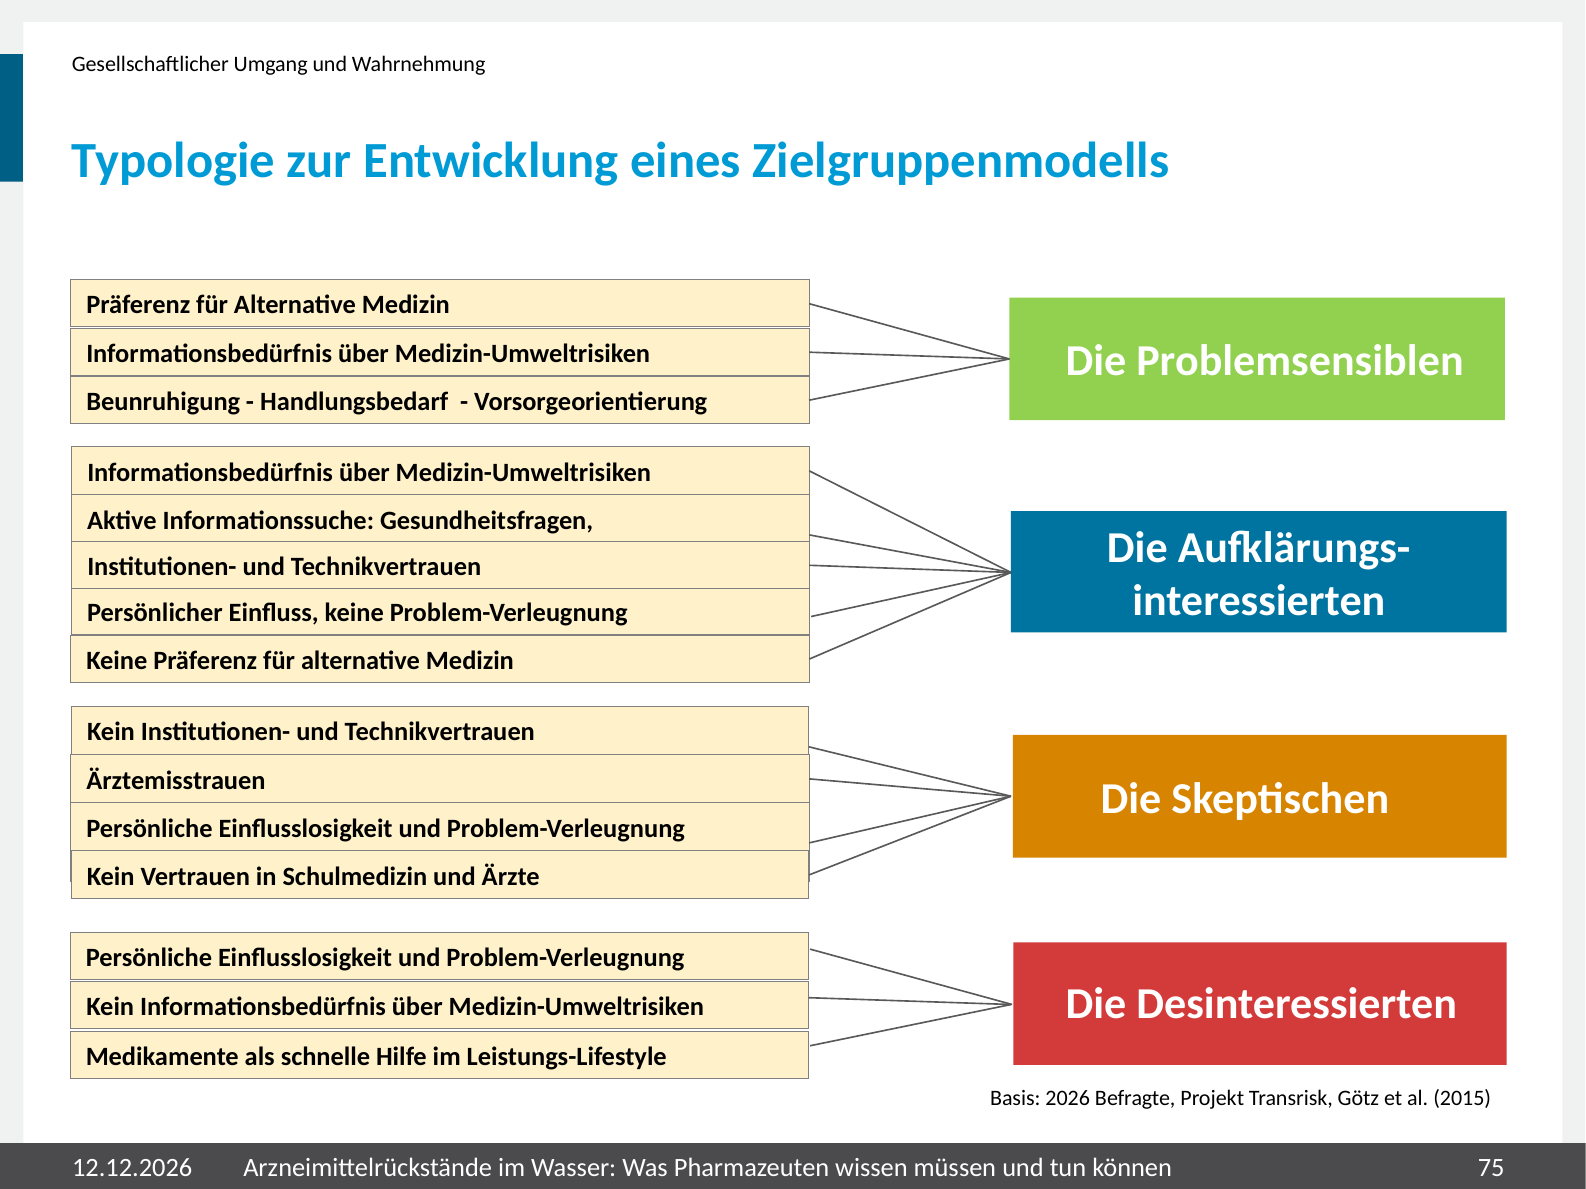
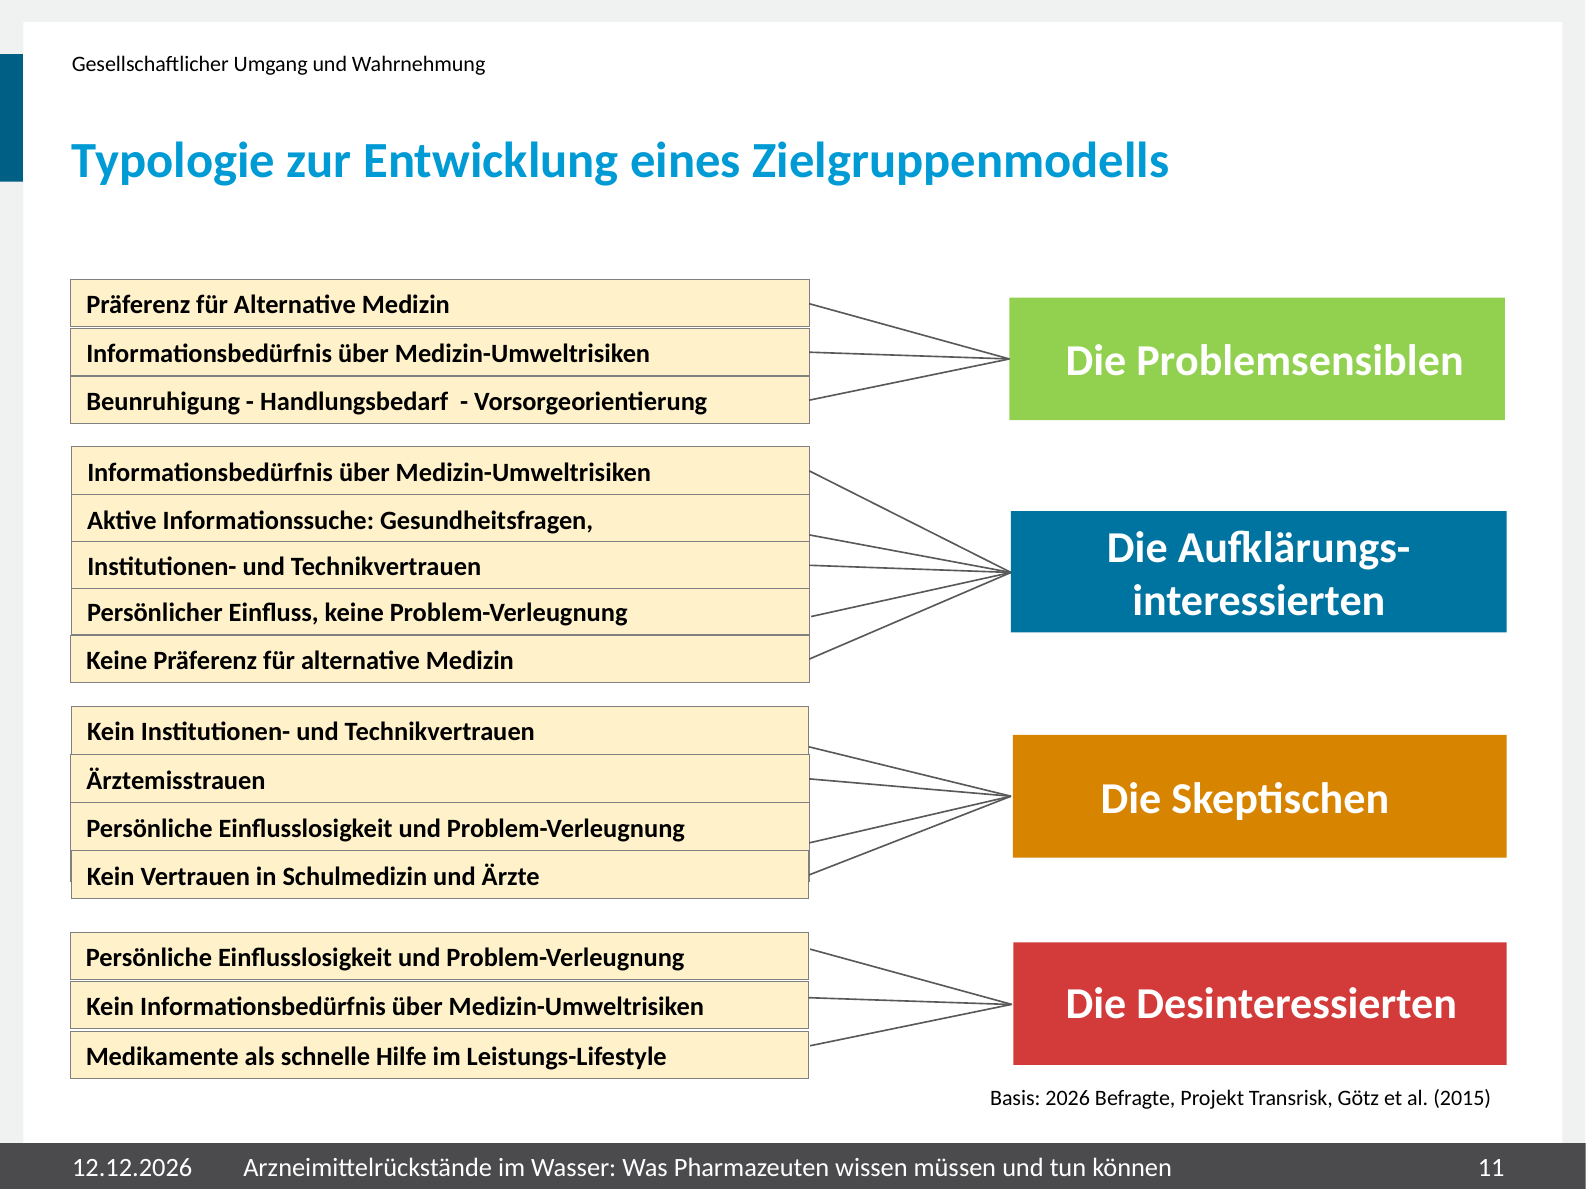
75: 75 -> 11
